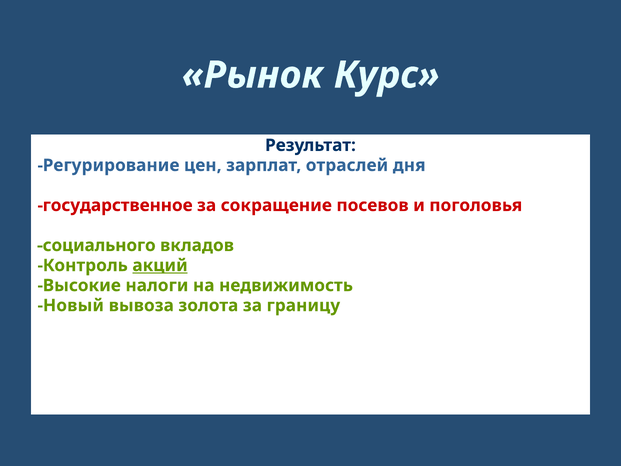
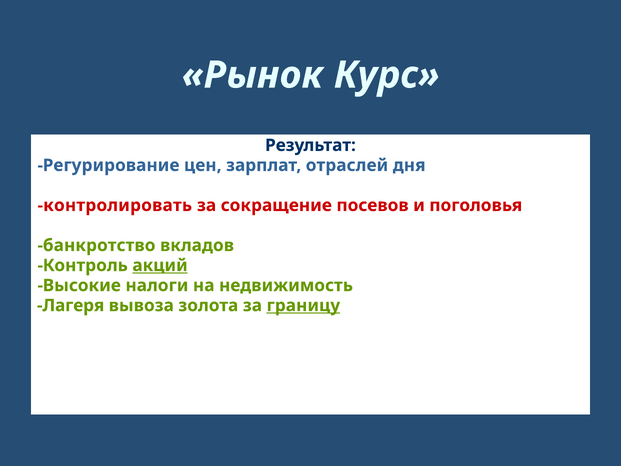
государственное: государственное -> контролировать
социального: социального -> банкротство
Новый: Новый -> Лагеря
границу underline: none -> present
